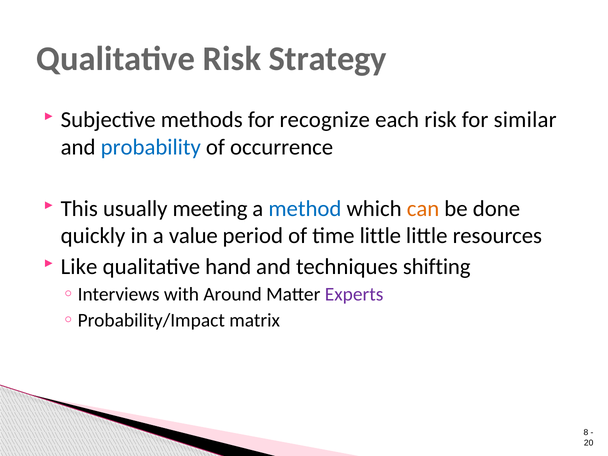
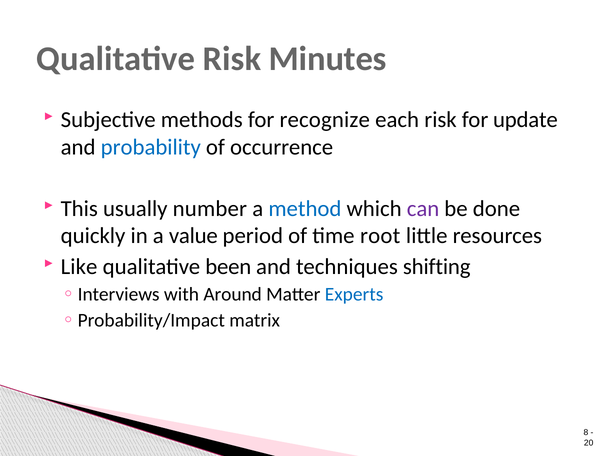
Strategy: Strategy -> Minutes
similar: similar -> update
meeting: meeting -> number
can colour: orange -> purple
time little: little -> root
hand: hand -> been
Experts colour: purple -> blue
